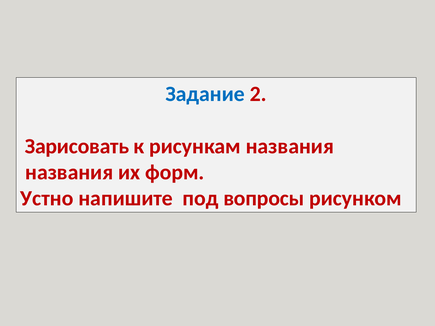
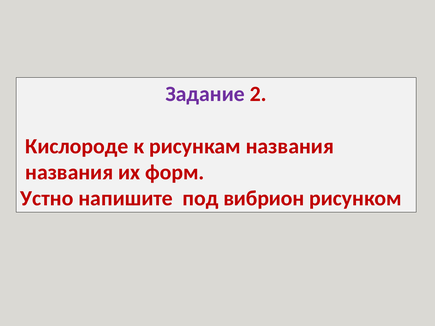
Задание colour: blue -> purple
Зарисовать: Зарисовать -> Кислороде
вопросы: вопросы -> вибрион
